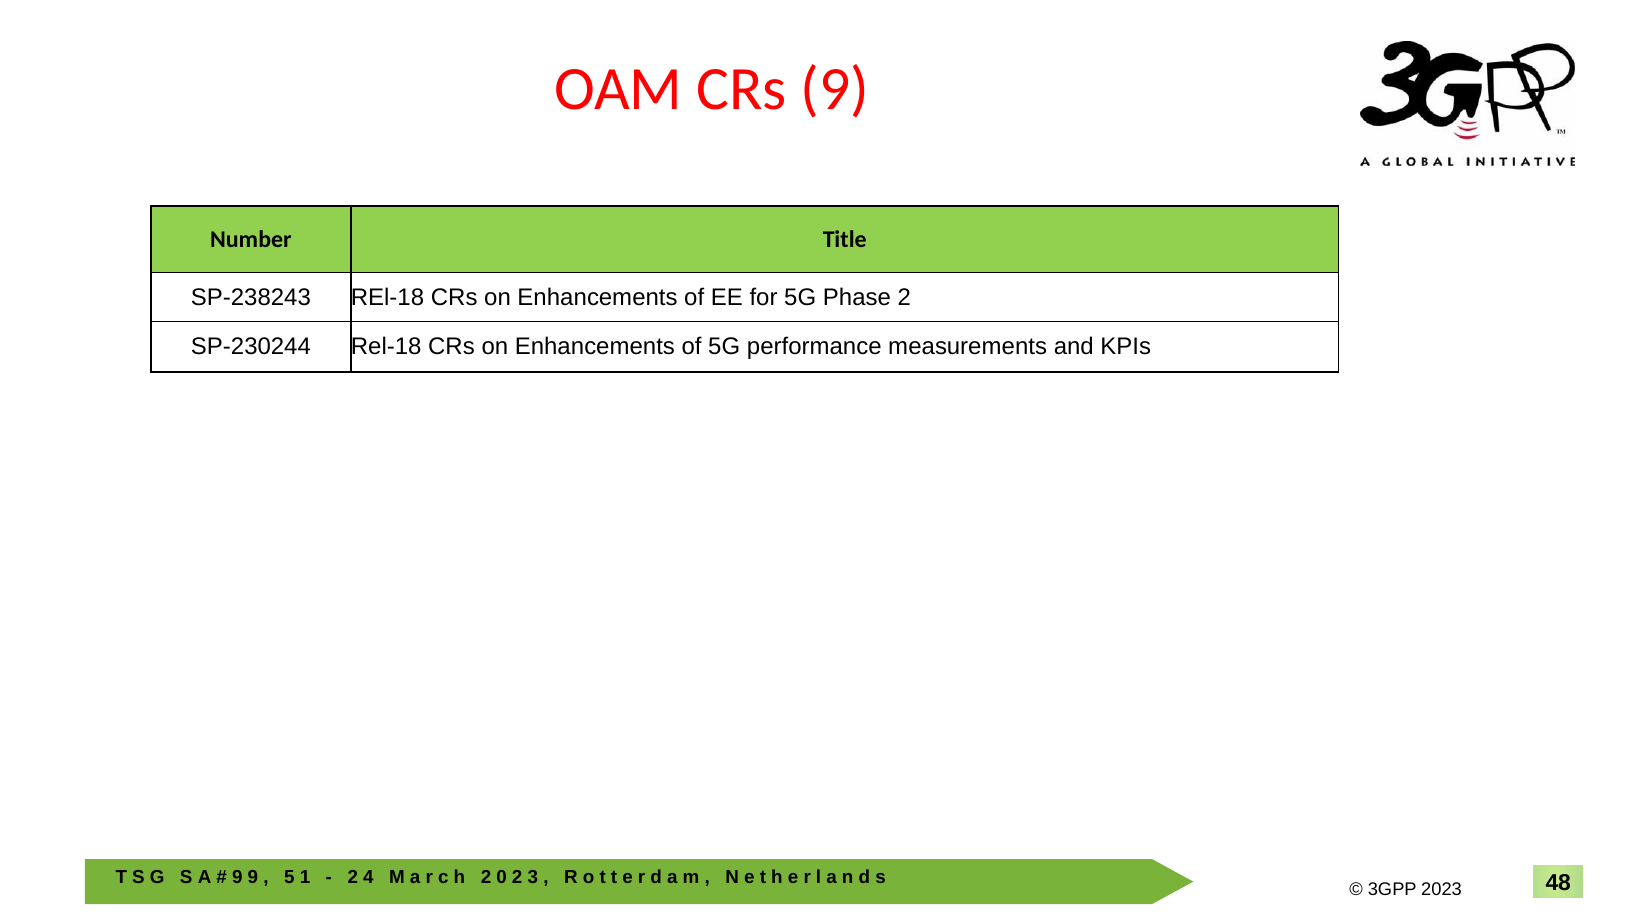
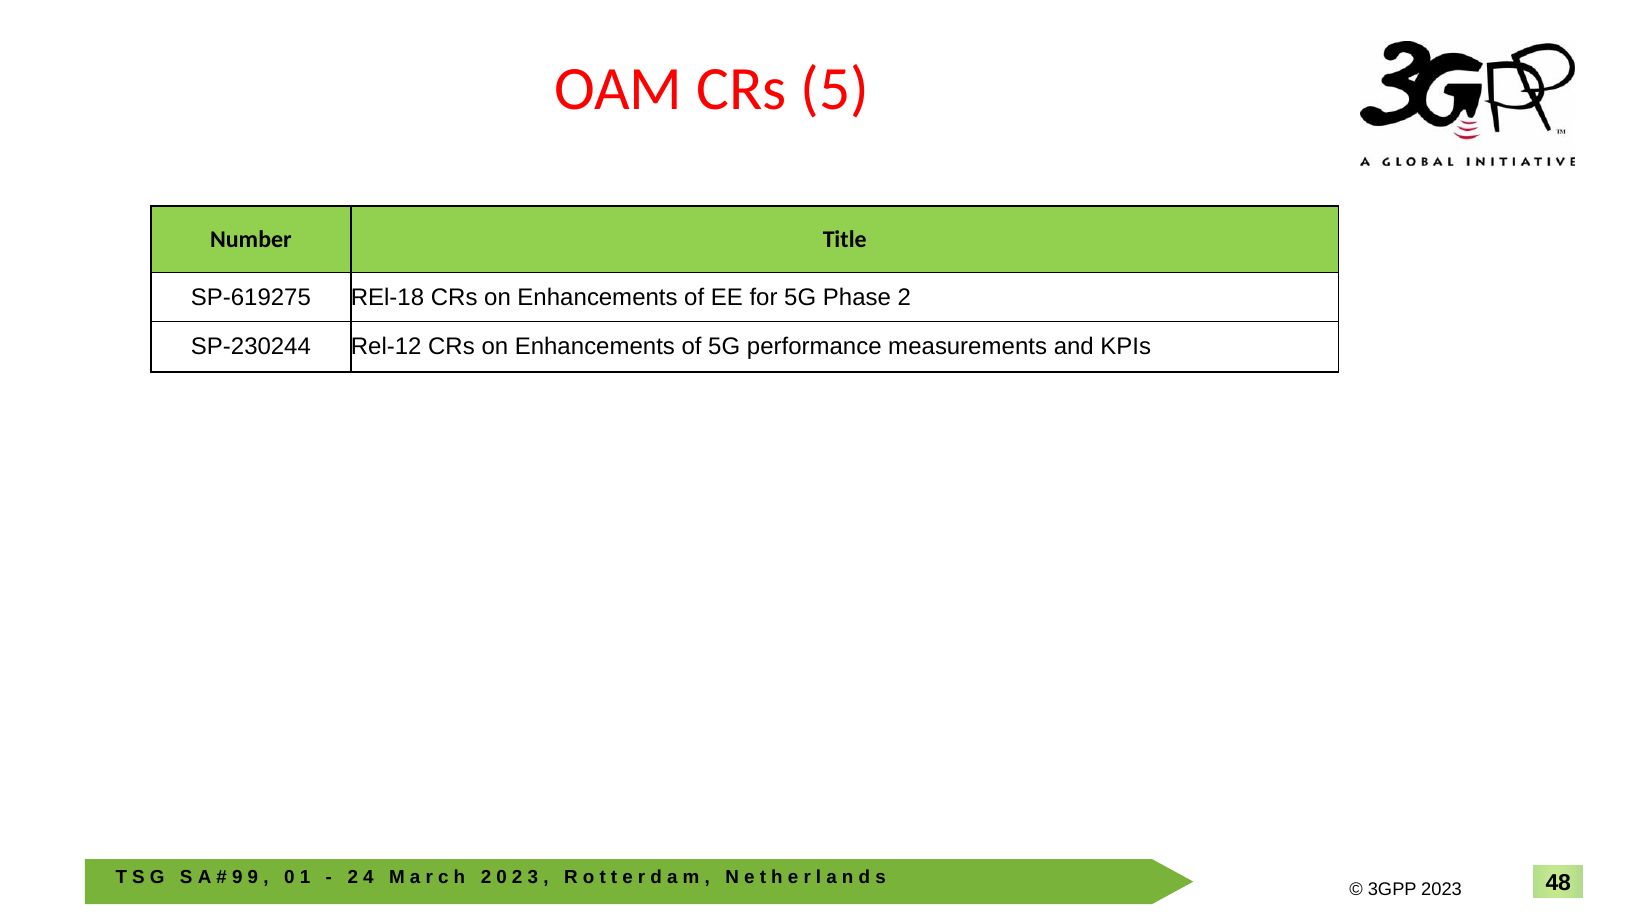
CRs 9: 9 -> 5
SP-238243: SP-238243 -> SP-619275
SP-230244 Rel-18: Rel-18 -> Rel-12
5 at (289, 878): 5 -> 0
